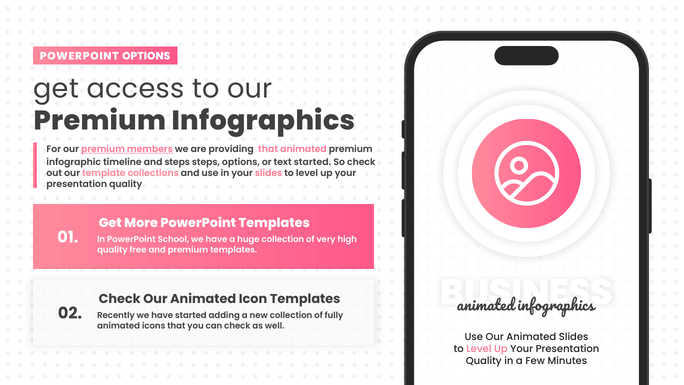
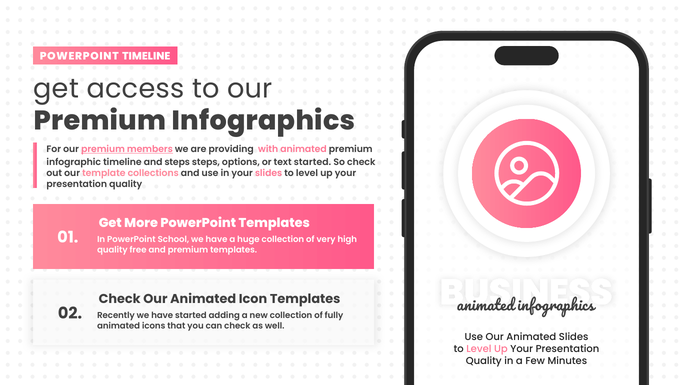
POWERPOINT OPTIONS: OPTIONS -> TIMELINE
providing that: that -> with
